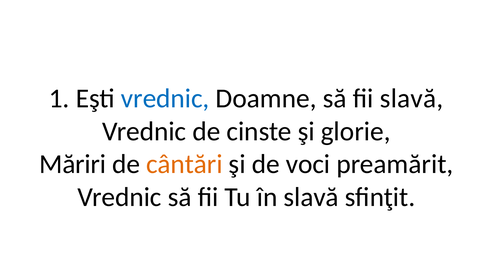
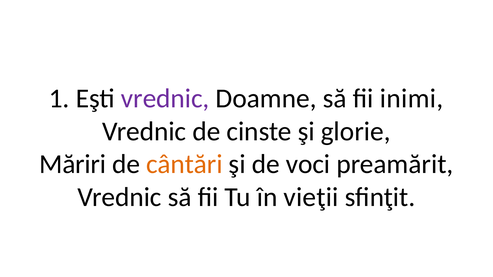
vrednic at (165, 99) colour: blue -> purple
fii slavă: slavă -> inimi
în slavă: slavă -> vieţii
